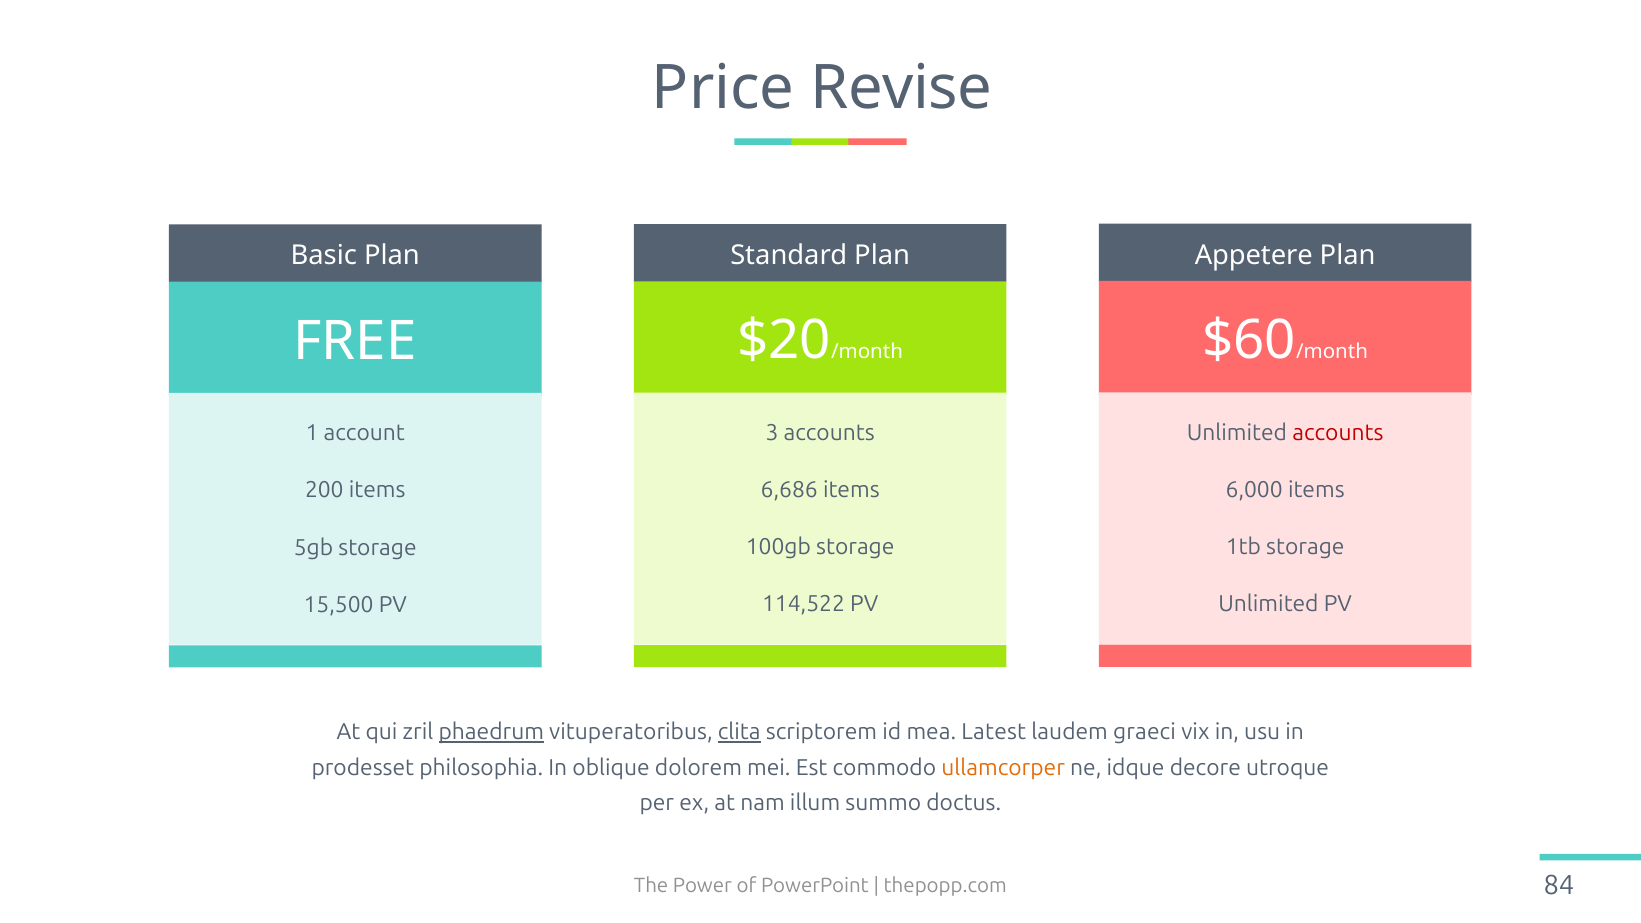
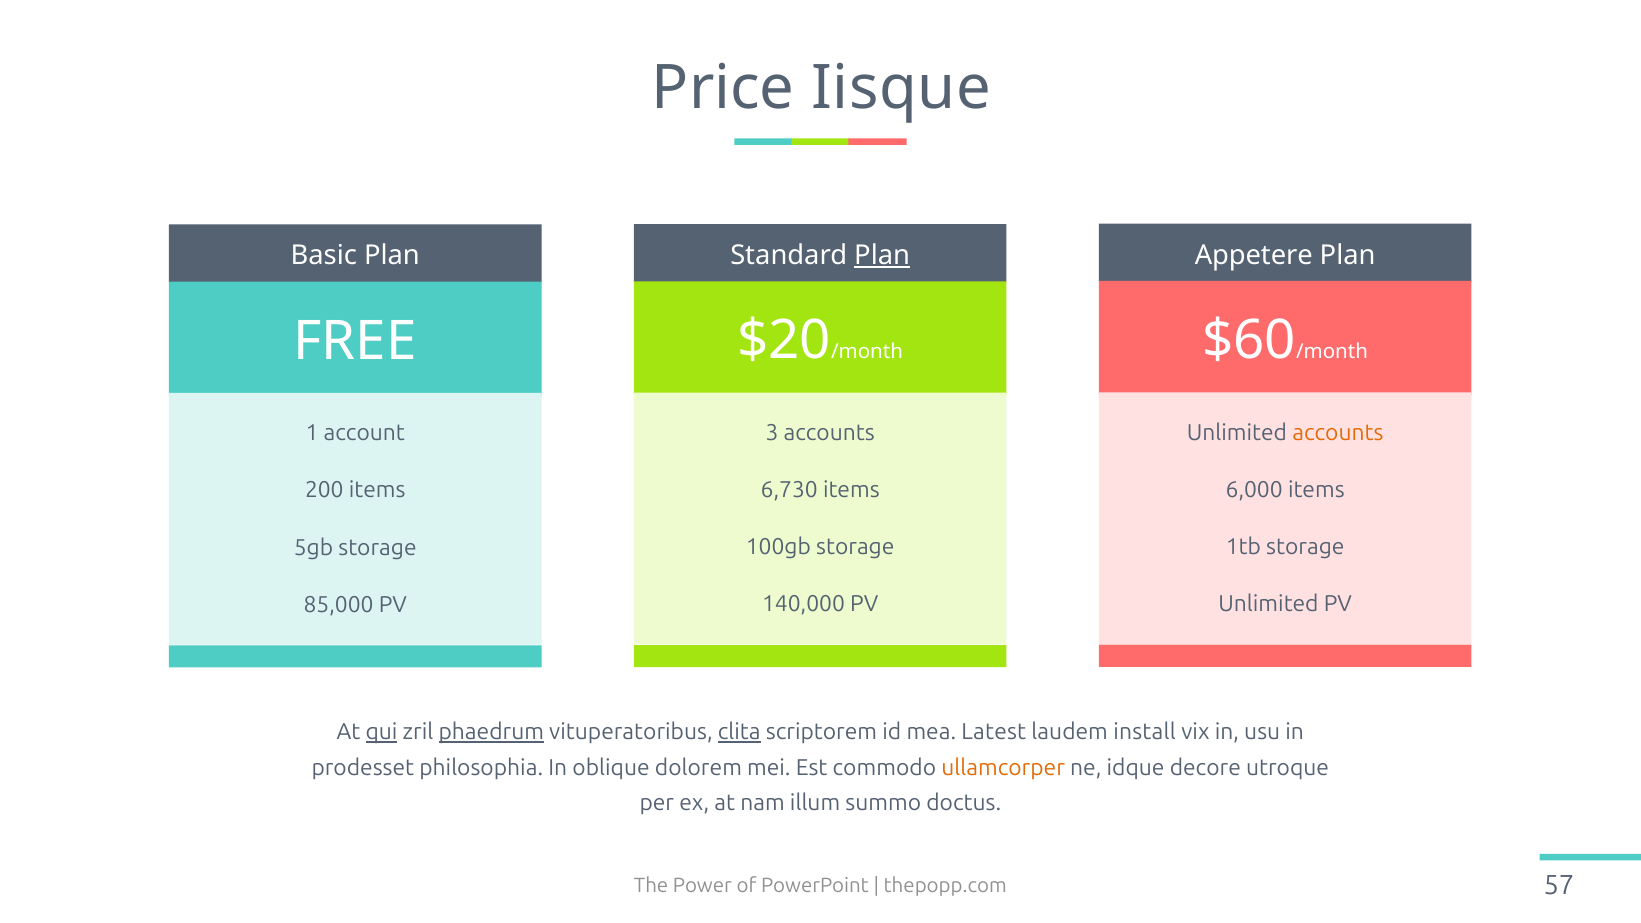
Revise: Revise -> Iisque
Plan at (882, 255) underline: none -> present
accounts at (1338, 432) colour: red -> orange
6,686: 6,686 -> 6,730
114,522: 114,522 -> 140,000
15,500: 15,500 -> 85,000
qui underline: none -> present
graeci: graeci -> install
84: 84 -> 57
